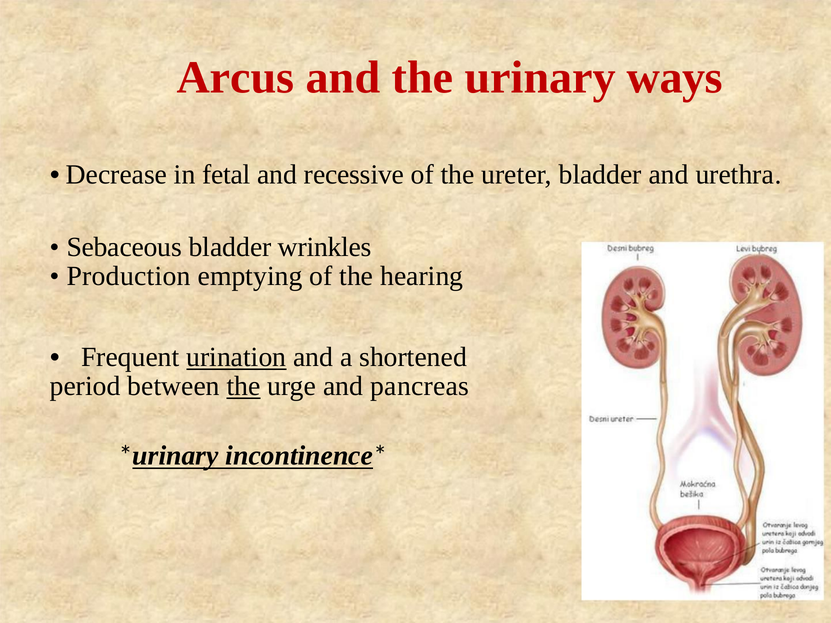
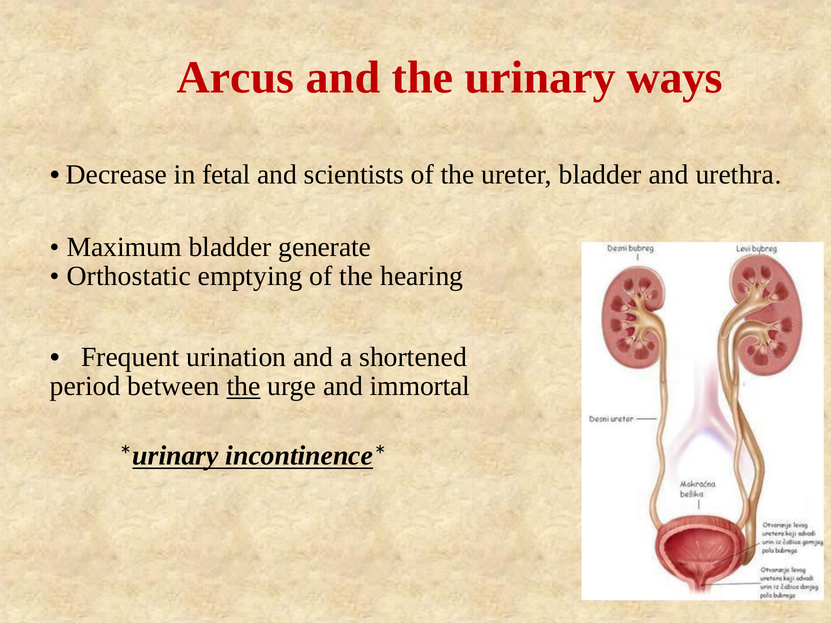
recessive: recessive -> scientists
Sebaceous: Sebaceous -> Maximum
wrinkles: wrinkles -> generate
Production: Production -> Orthostatic
urination underline: present -> none
pancreas: pancreas -> immortal
